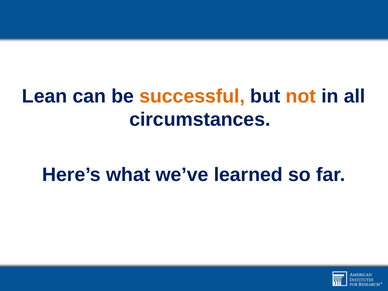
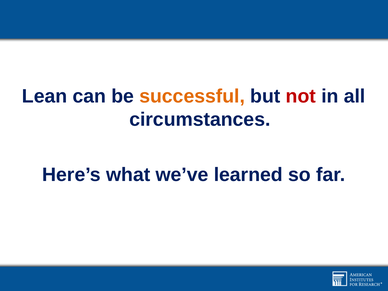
not colour: orange -> red
